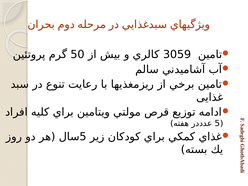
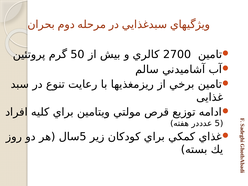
3059: 3059 -> 2700
